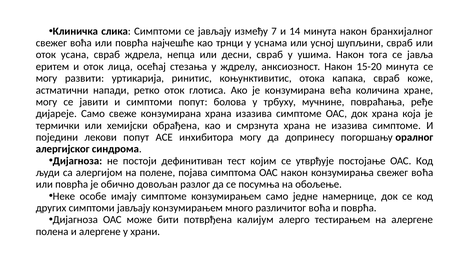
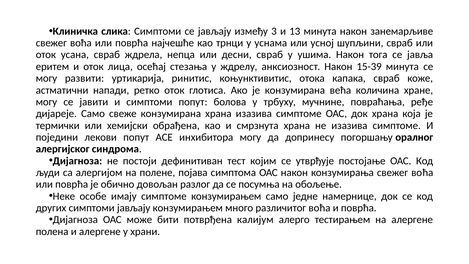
7: 7 -> 3
14: 14 -> 13
бранхијалног: бранхијалног -> занемарљиве
15-20: 15-20 -> 15-39
